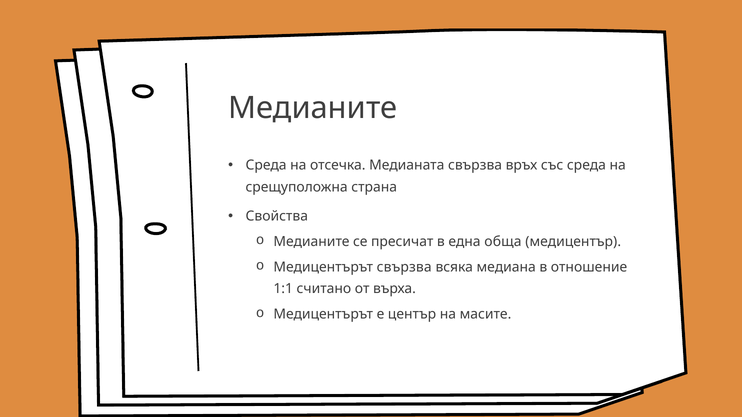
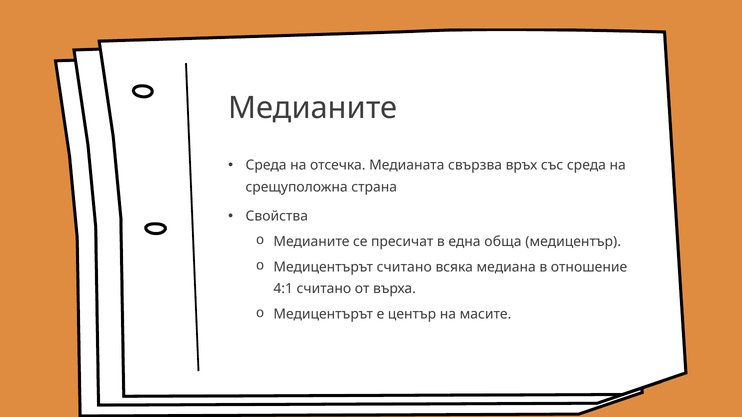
Медицентърът свързва: свързва -> считано
1:1: 1:1 -> 4:1
